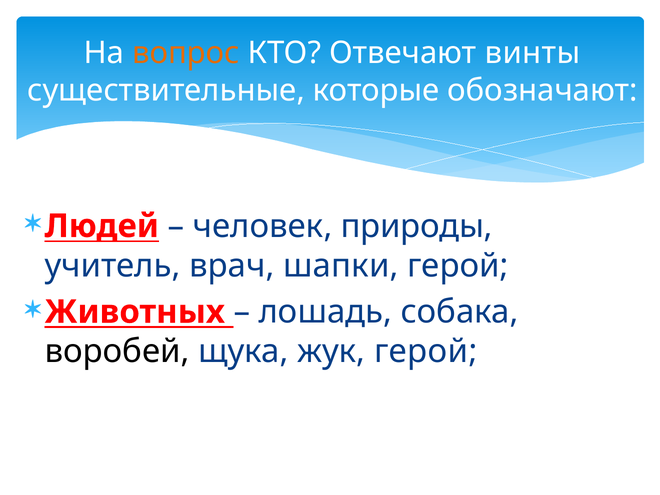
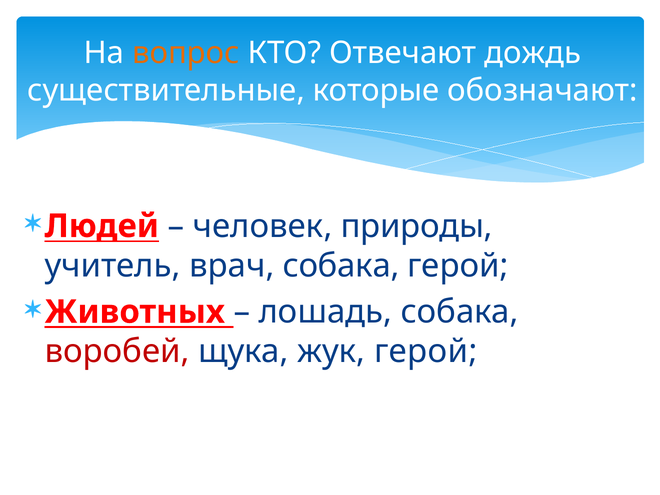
винты: винты -> дождь
врач шапки: шапки -> собака
воробей colour: black -> red
